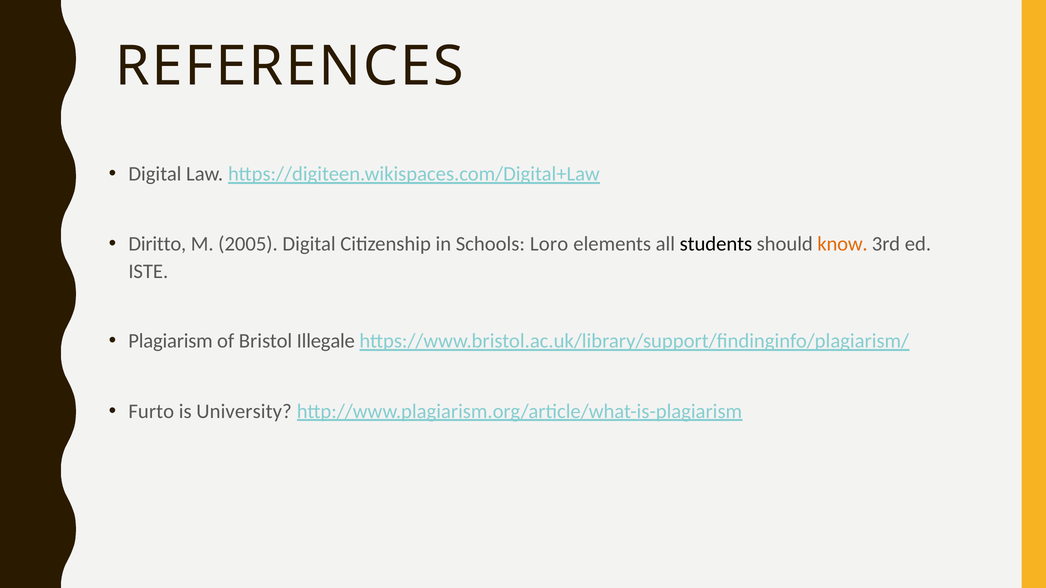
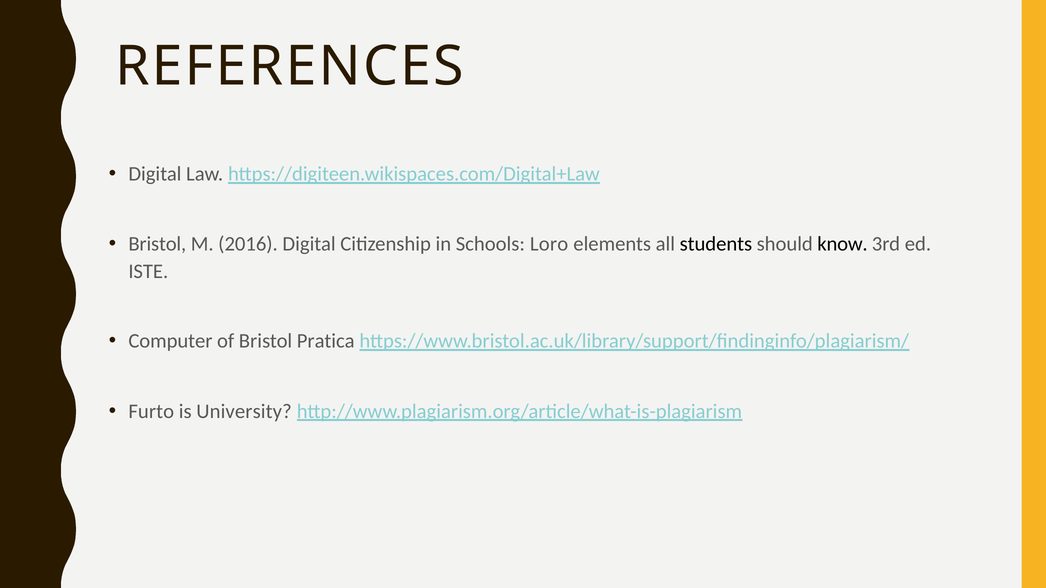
Diritto at (157, 244): Diritto -> Bristol
2005: 2005 -> 2016
know colour: orange -> black
Plagiarism: Plagiarism -> Computer
Illegale: Illegale -> Pratica
